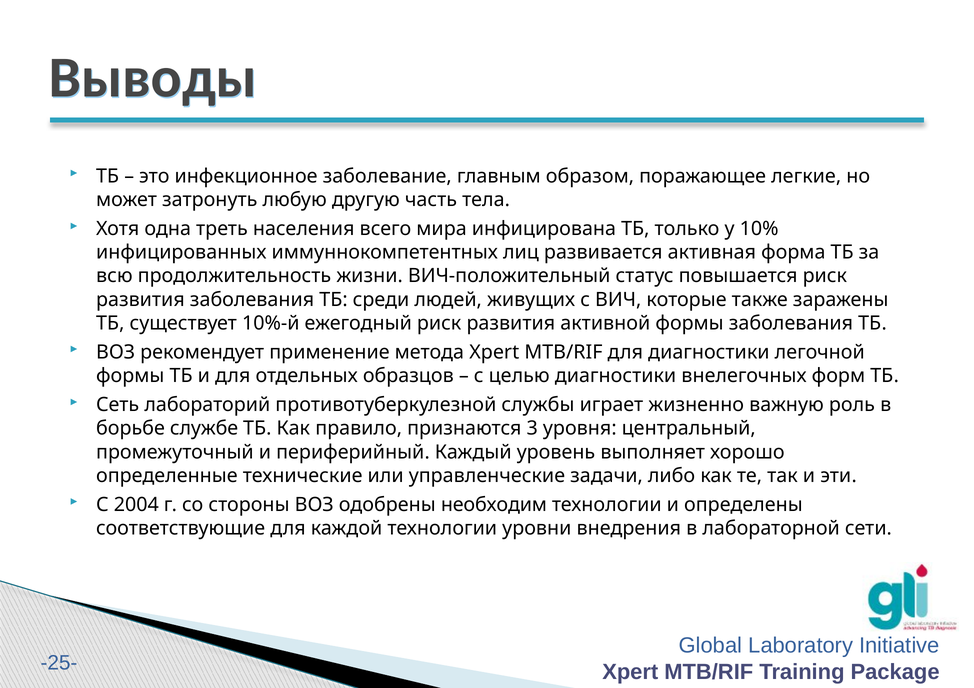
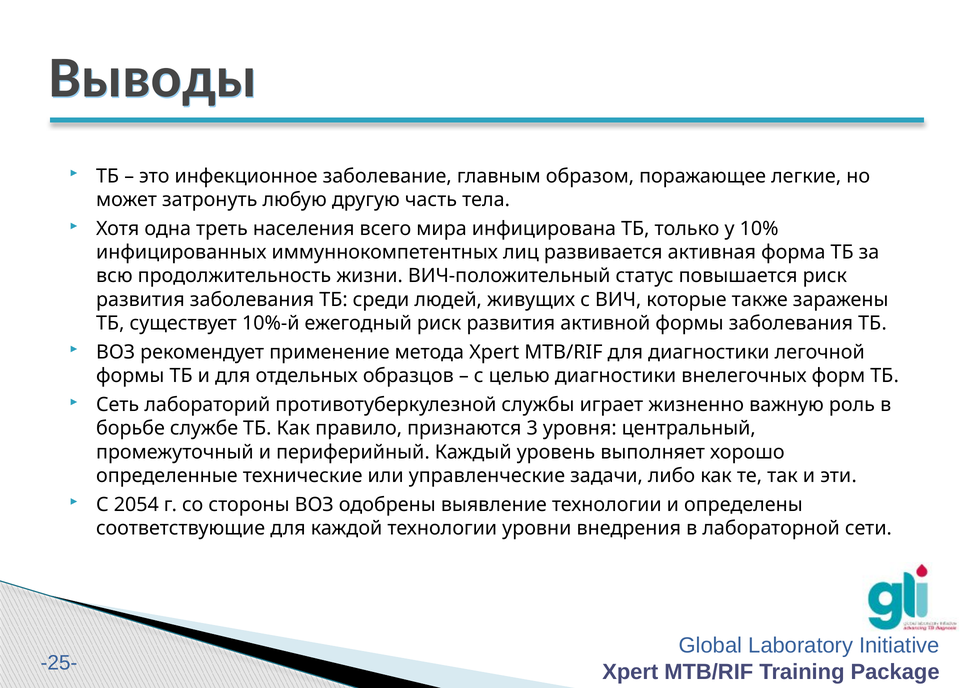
2004: 2004 -> 2054
необходим: необходим -> выявление
